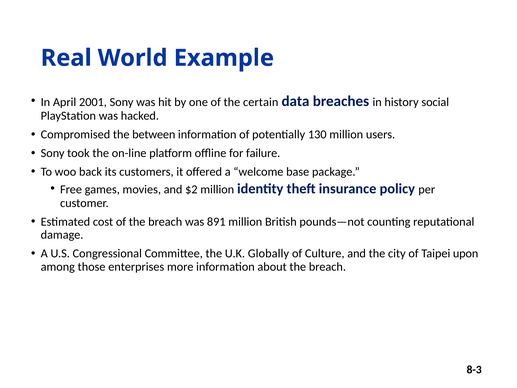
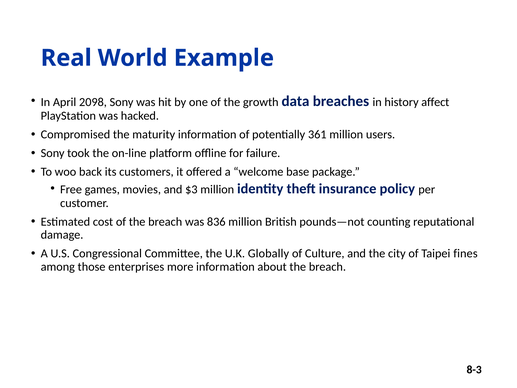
2001: 2001 -> 2098
certain: certain -> growth
social: social -> affect
between: between -> maturity
130: 130 -> 361
$2: $2 -> $3
891: 891 -> 836
upon: upon -> fines
